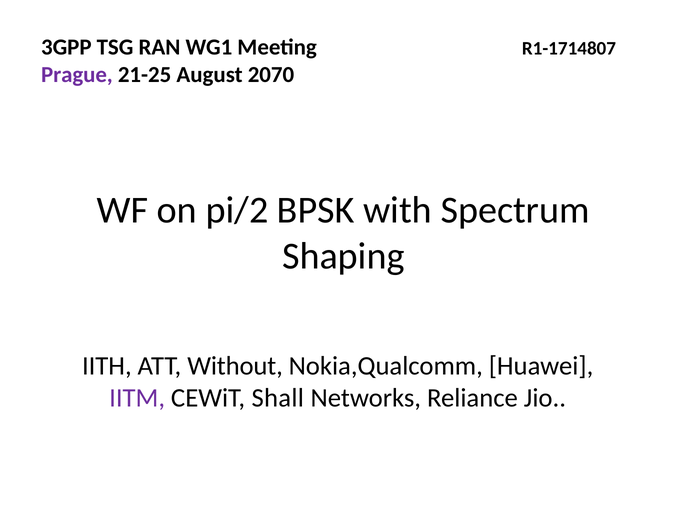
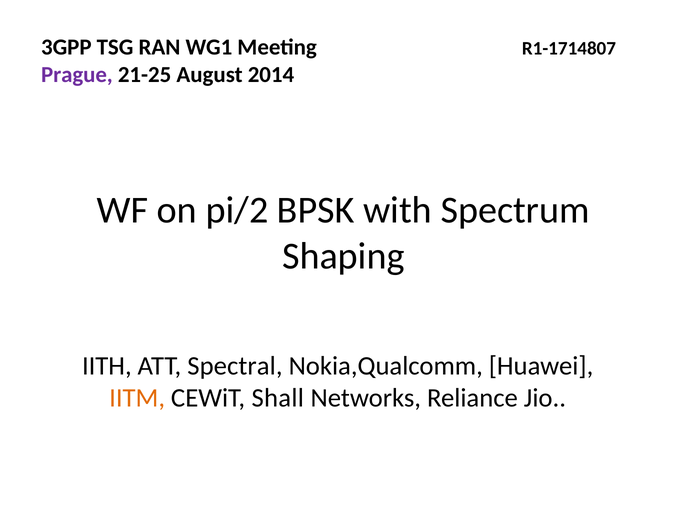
2070: 2070 -> 2014
Without: Without -> Spectral
IITM colour: purple -> orange
